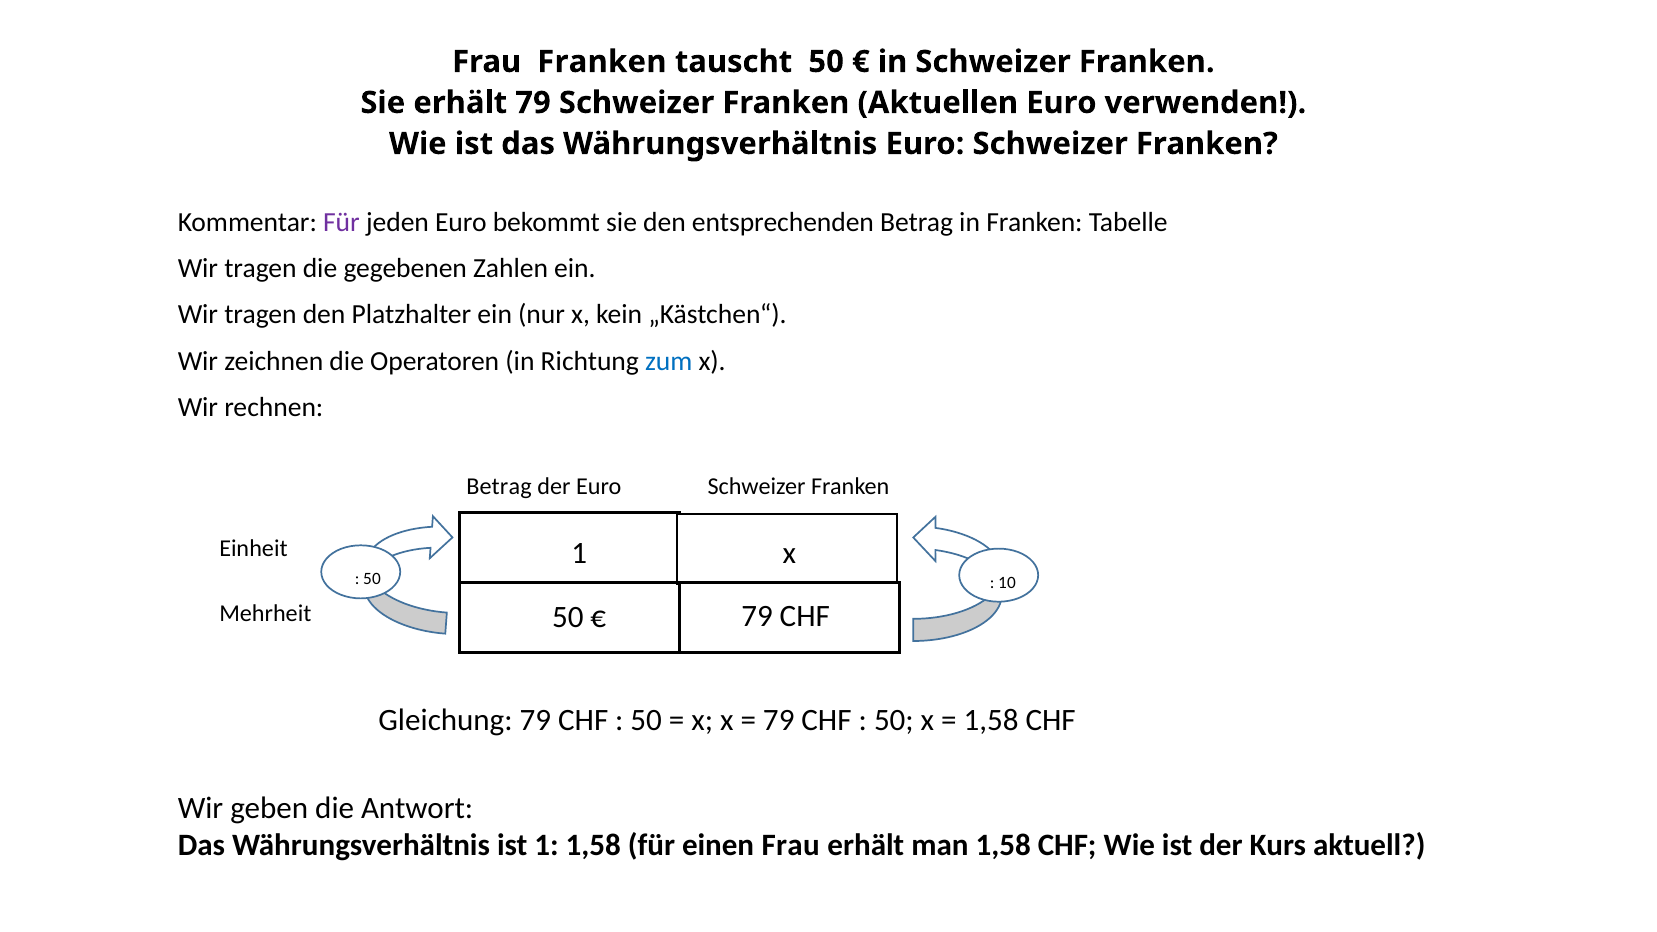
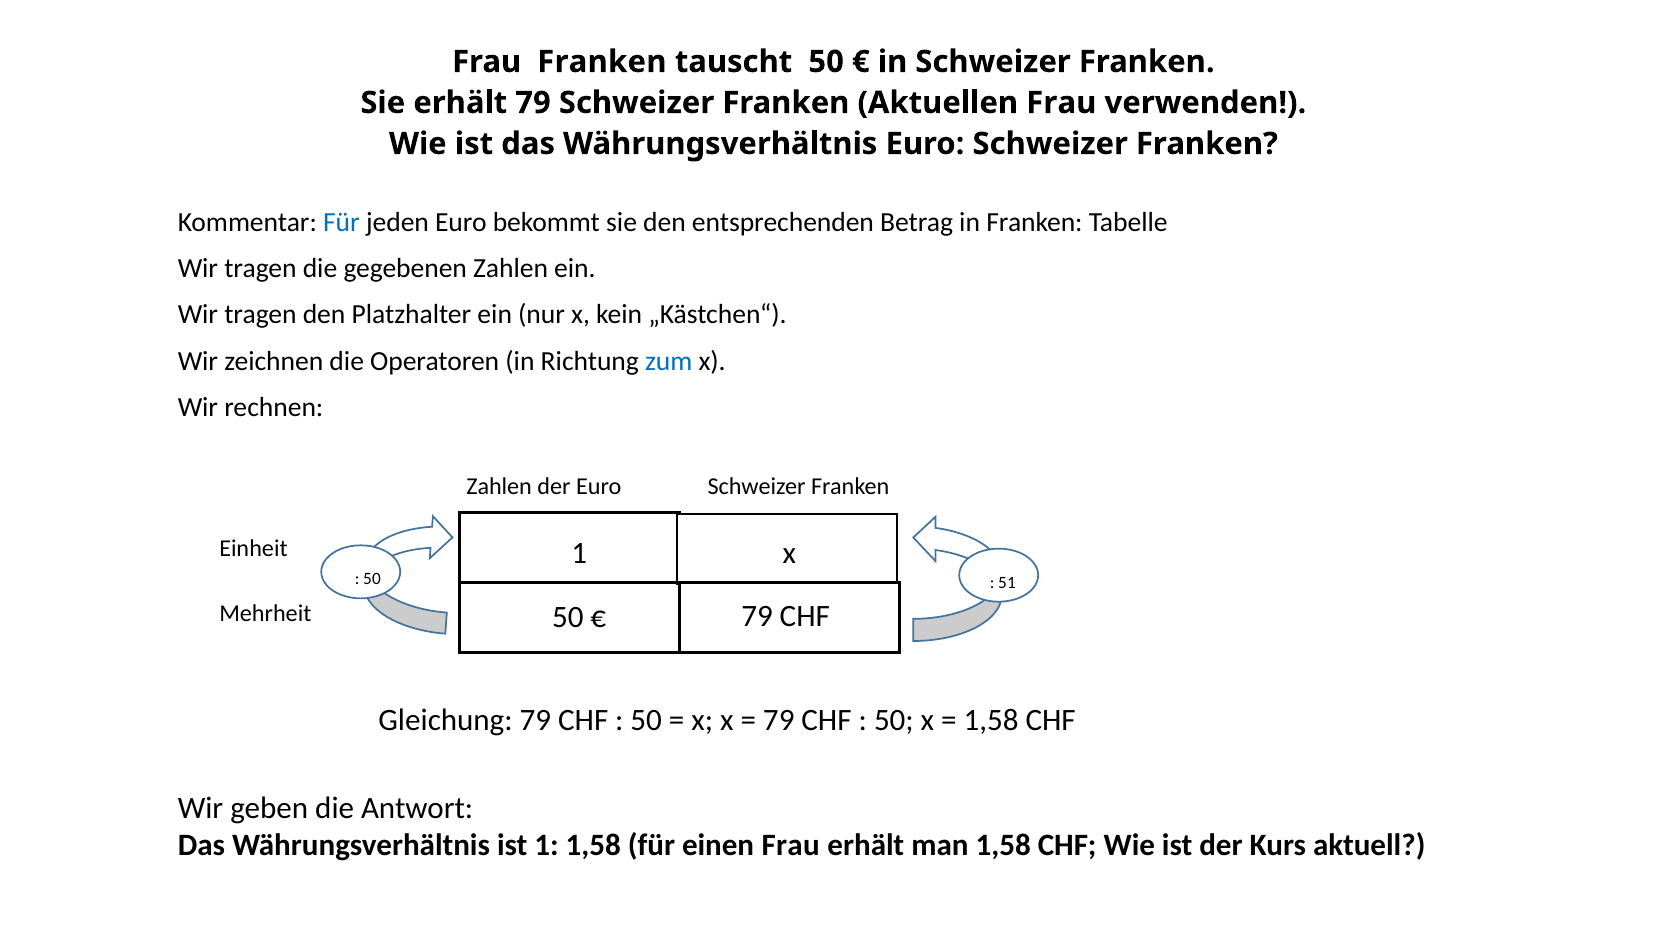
Aktuellen Euro: Euro -> Frau
Für at (341, 222) colour: purple -> blue
Betrag at (499, 487): Betrag -> Zahlen
10: 10 -> 51
